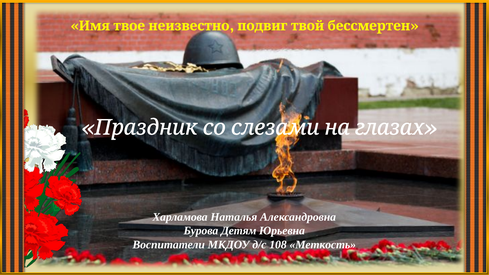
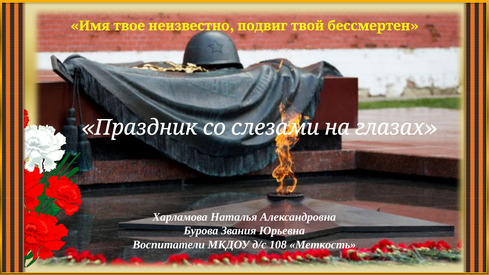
Детям: Детям -> Звания
